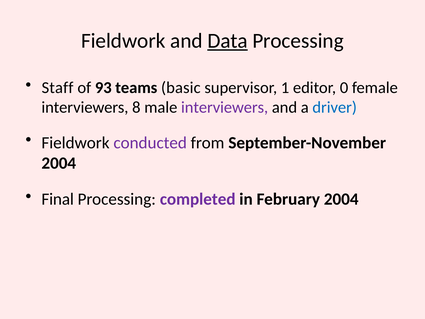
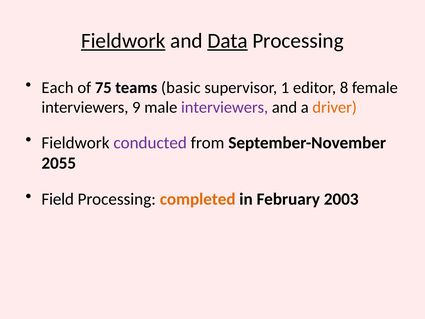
Fieldwork at (123, 41) underline: none -> present
Staff: Staff -> Each
93: 93 -> 75
0: 0 -> 8
8: 8 -> 9
driver colour: blue -> orange
2004 at (59, 163): 2004 -> 2055
Final: Final -> Field
completed colour: purple -> orange
February 2004: 2004 -> 2003
